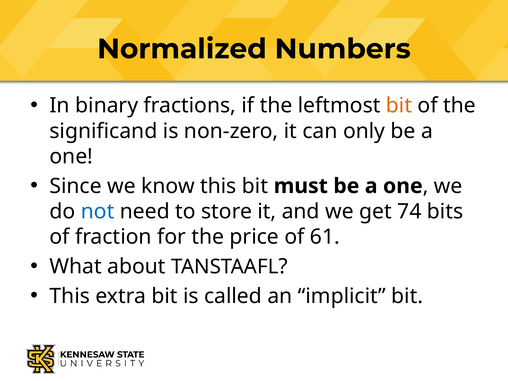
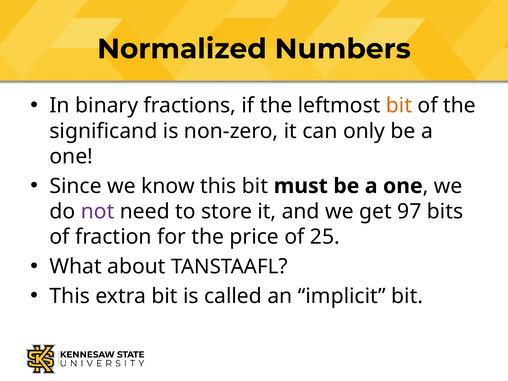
not colour: blue -> purple
74: 74 -> 97
61: 61 -> 25
